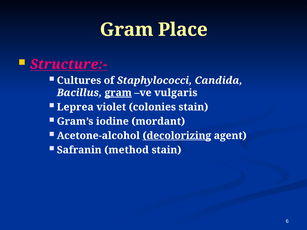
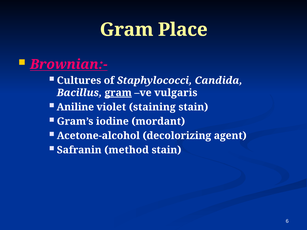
Structure:-: Structure:- -> Brownian:-
Leprea: Leprea -> Aniline
colonies: colonies -> staining
decolorizing underline: present -> none
